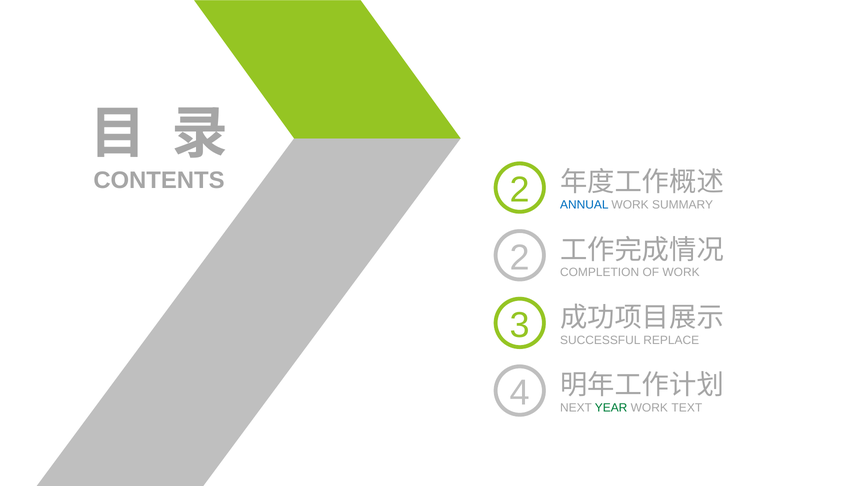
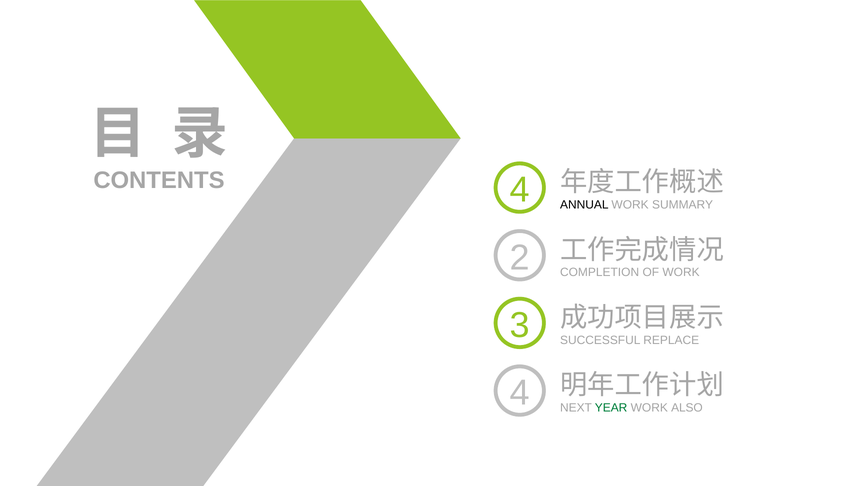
2 at (520, 190): 2 -> 4
ANNUAL colour: blue -> black
TEXT: TEXT -> ALSO
